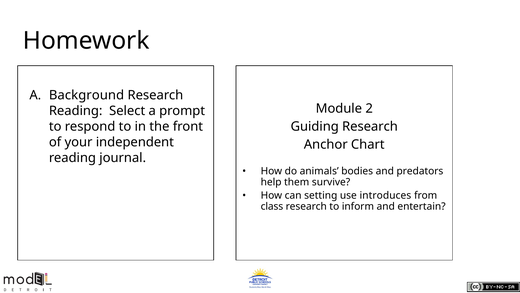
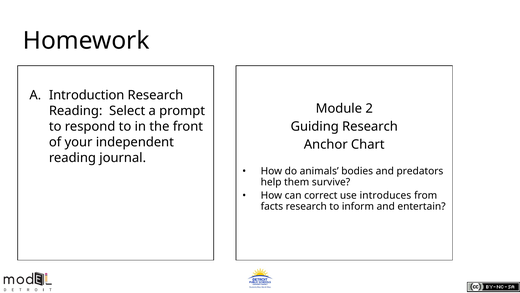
Background: Background -> Introduction
setting: setting -> correct
class: class -> facts
